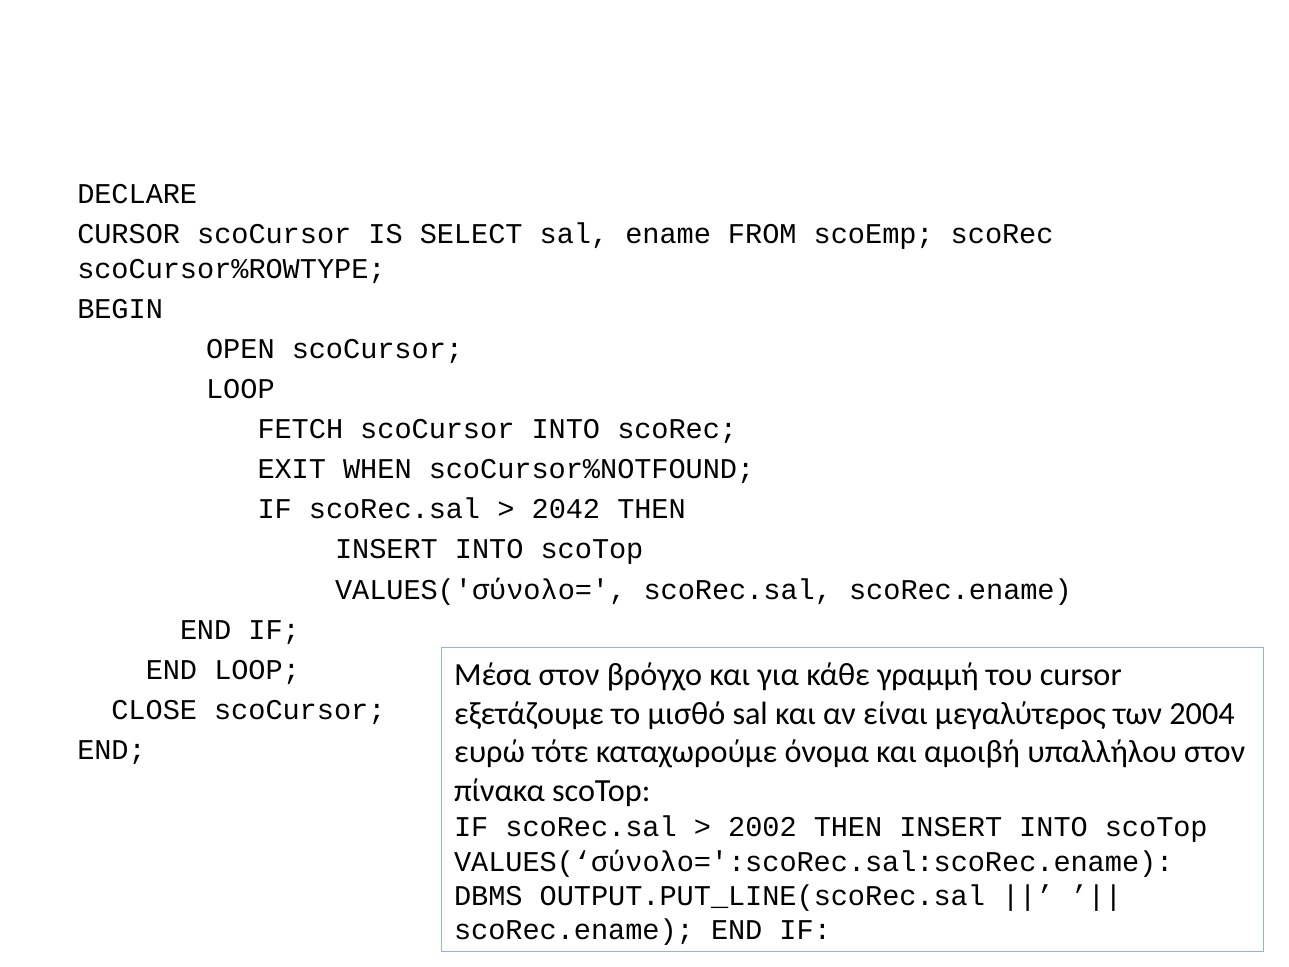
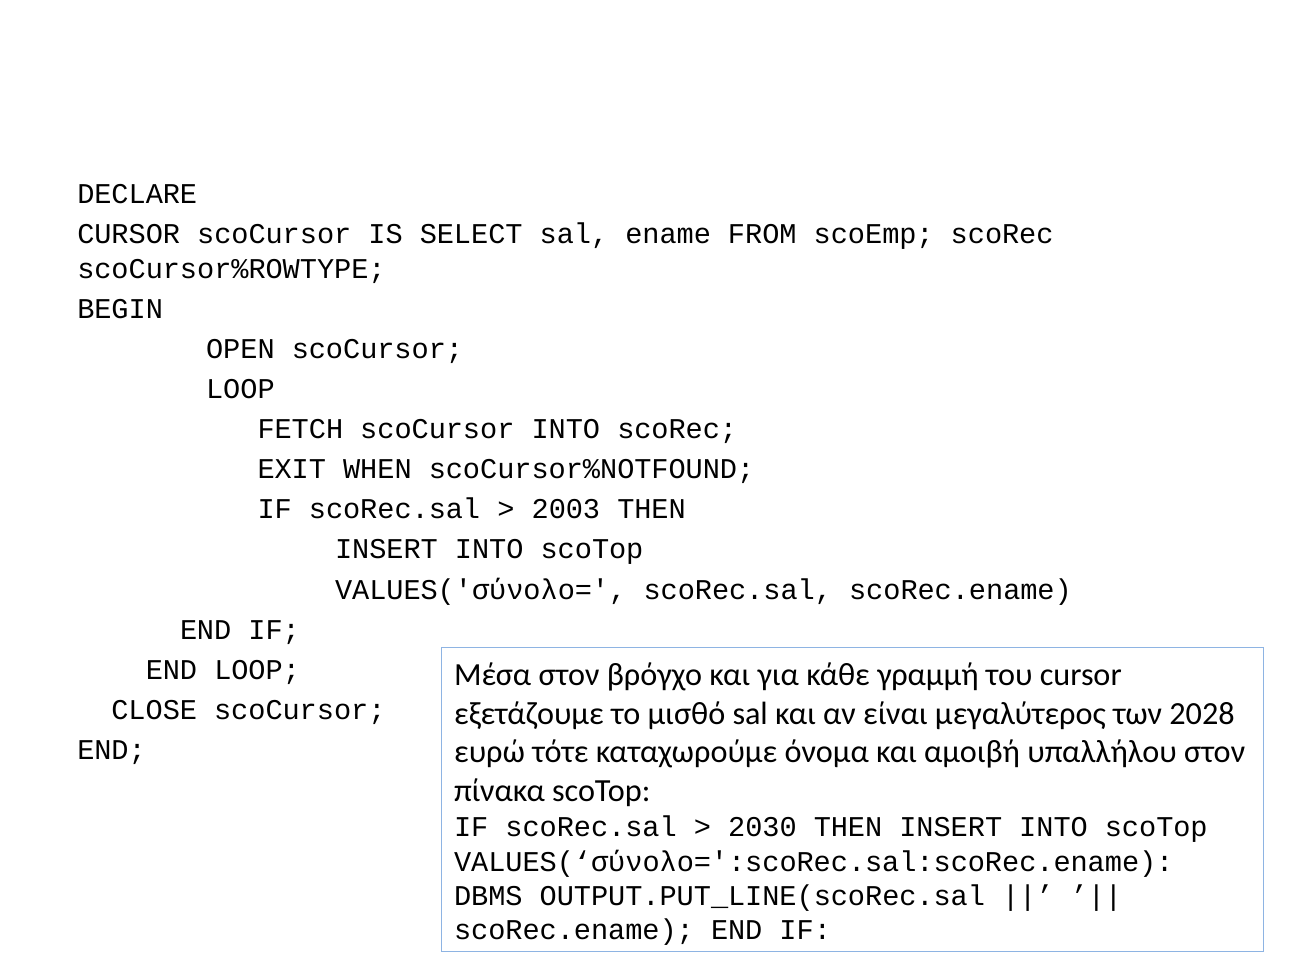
2042: 2042 -> 2003
2004: 2004 -> 2028
2002: 2002 -> 2030
